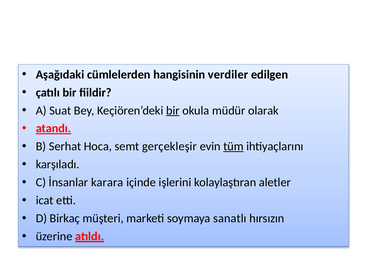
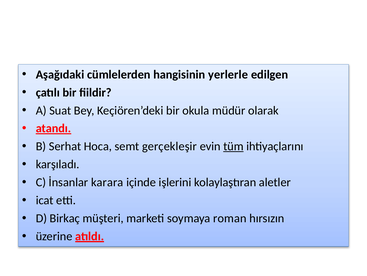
verdiler: verdiler -> yerlerle
bir at (173, 110) underline: present -> none
sanatlı: sanatlı -> roman
